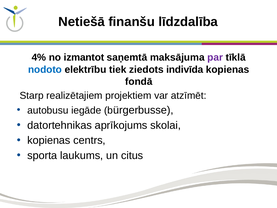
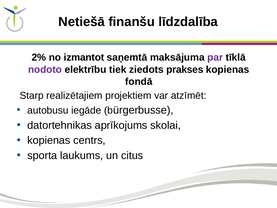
4%: 4% -> 2%
nodoto colour: blue -> purple
indivīda: indivīda -> prakses
